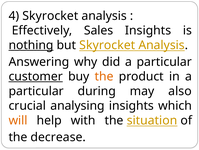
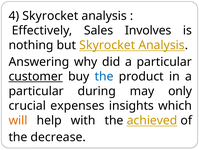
Sales Insights: Insights -> Involves
nothing underline: present -> none
the at (104, 76) colour: orange -> blue
also: also -> only
analysing: analysing -> expenses
situation: situation -> achieved
